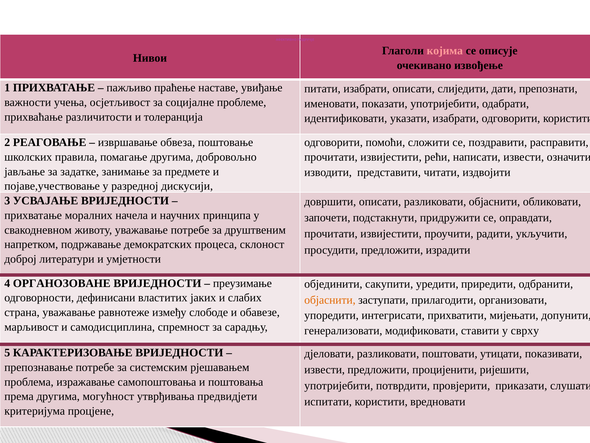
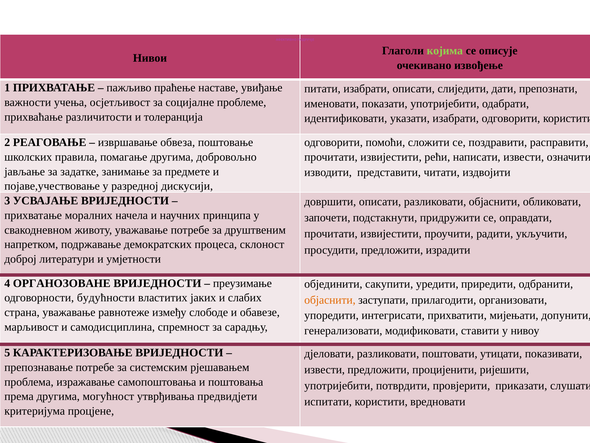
којима colour: pink -> light green
дефинисани: дефинисани -> будућности
сврху: сврху -> нивоу
